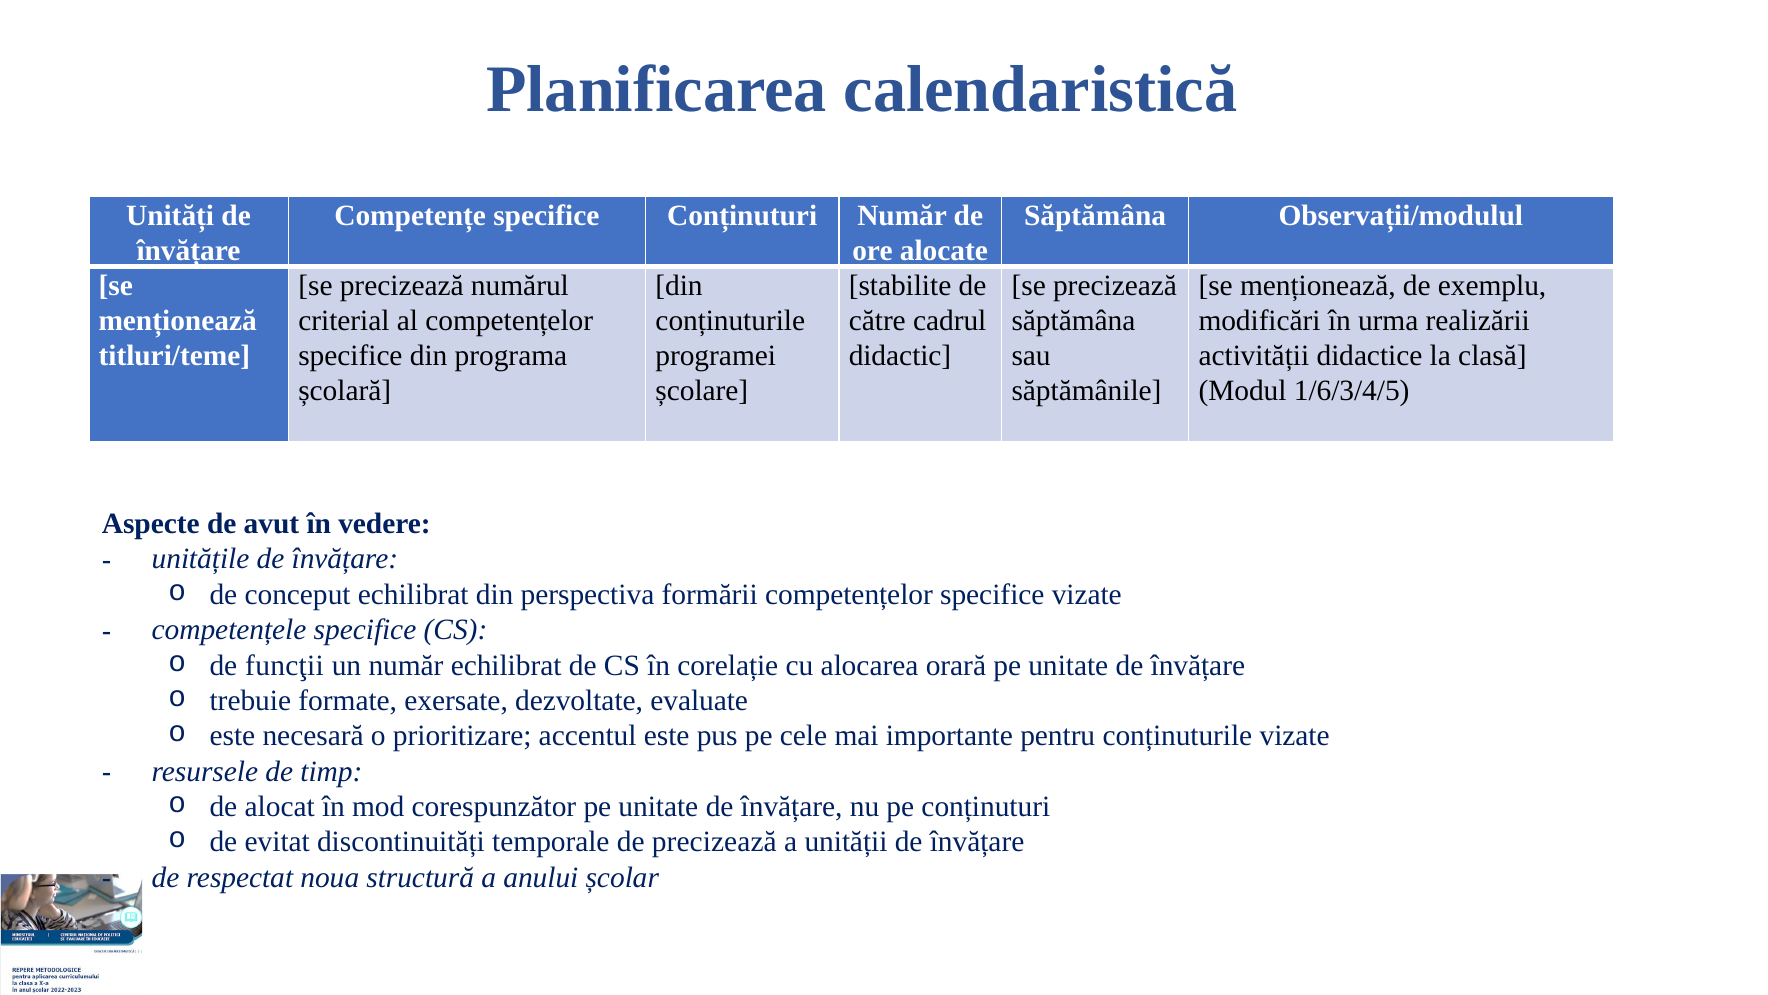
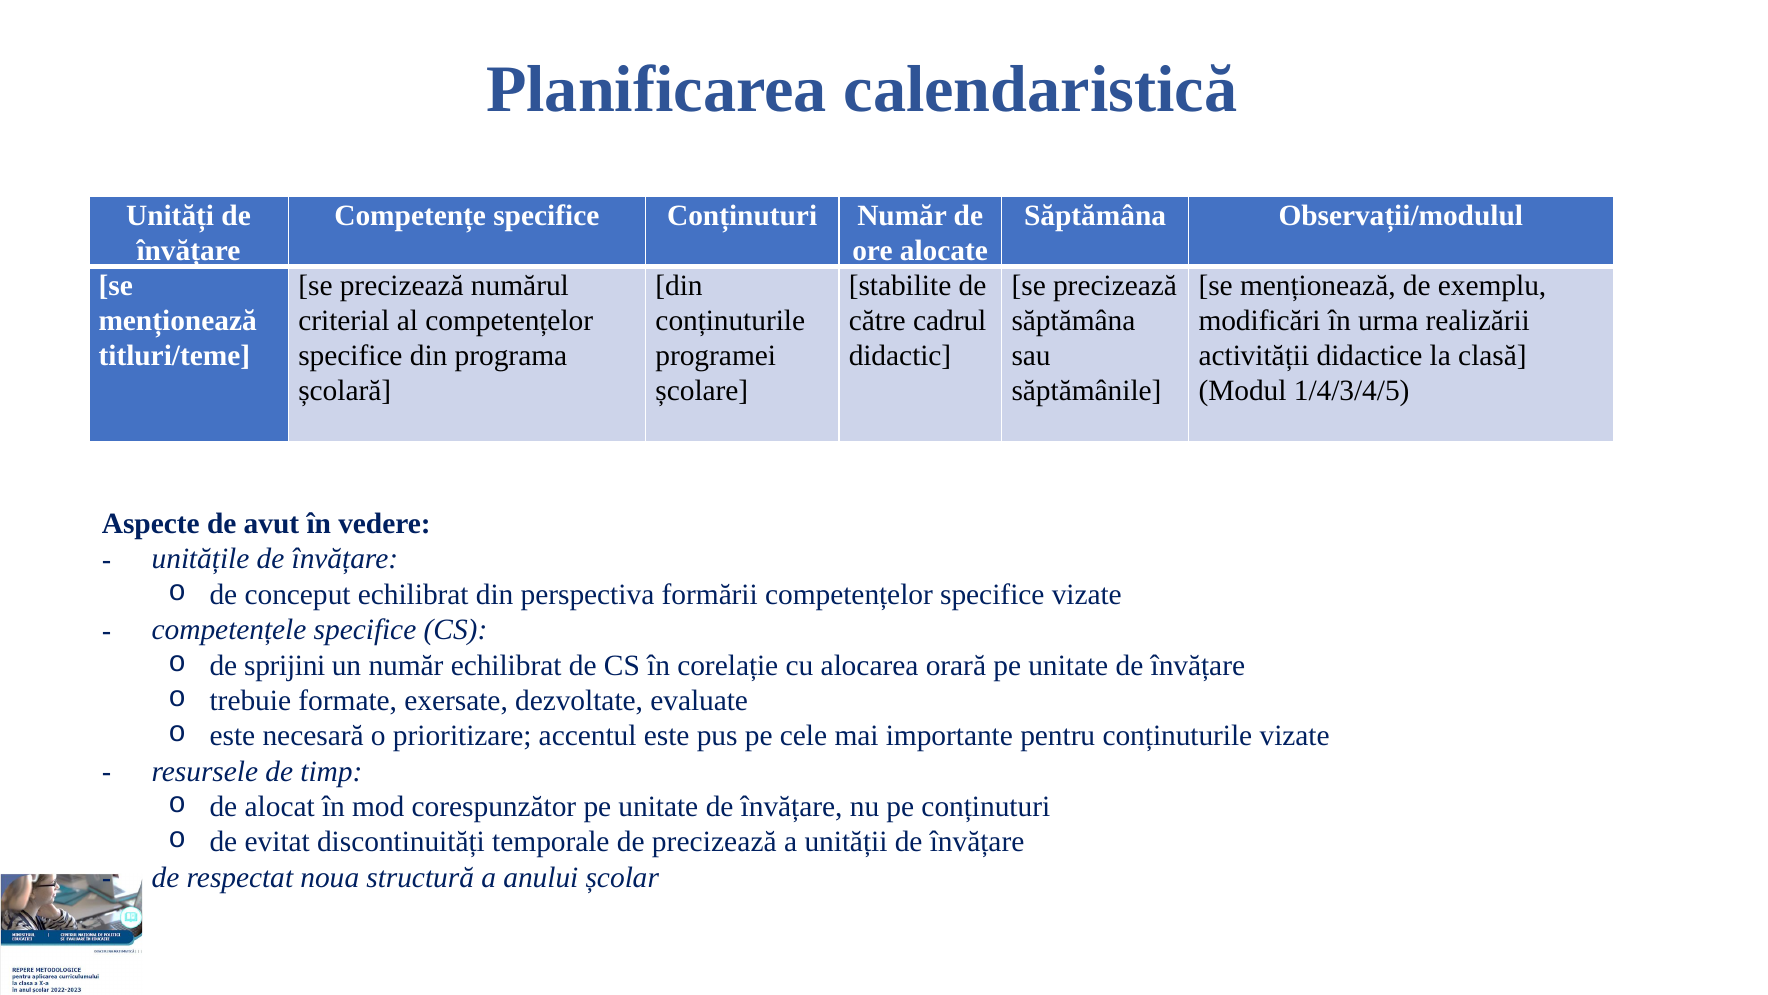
1/6/3/4/5: 1/6/3/4/5 -> 1/4/3/4/5
funcţii: funcţii -> sprijini
